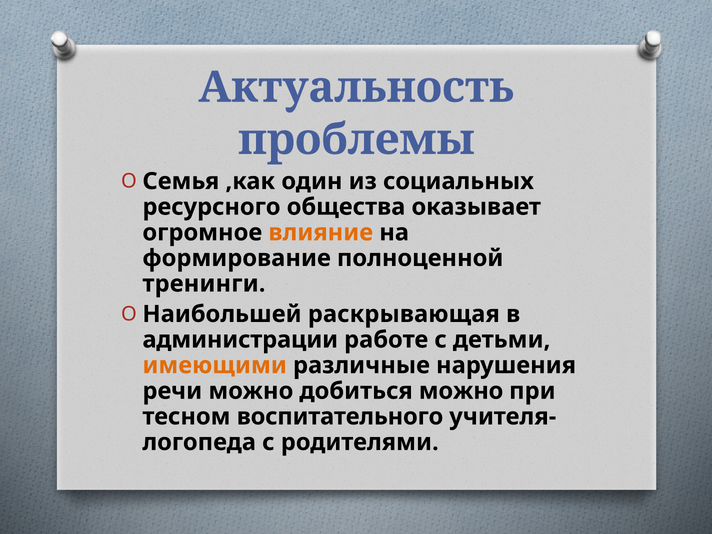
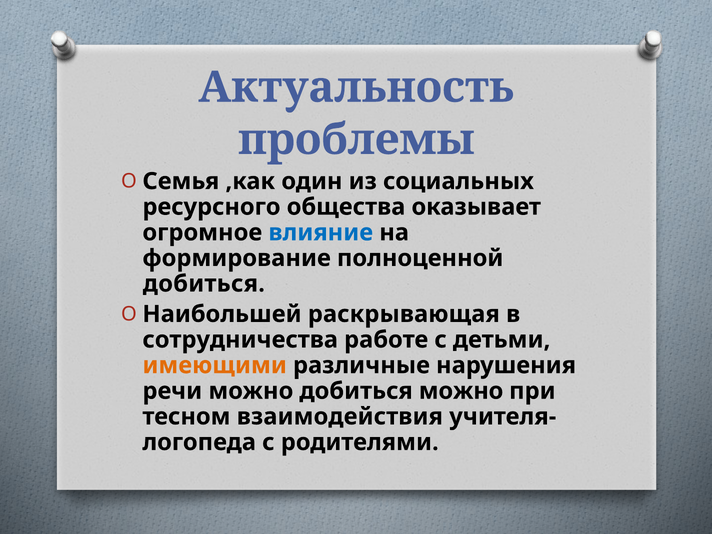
влияние colour: orange -> blue
тренинги at (204, 284): тренинги -> добиться
администрации: администрации -> сотрудничества
воспитательного: воспитательного -> взаимодействия
